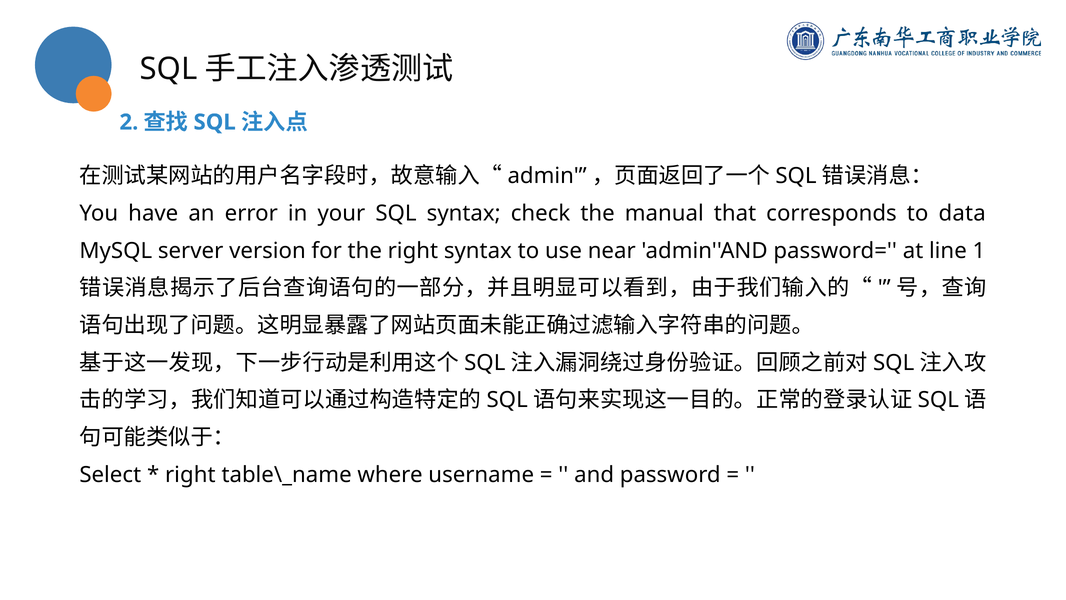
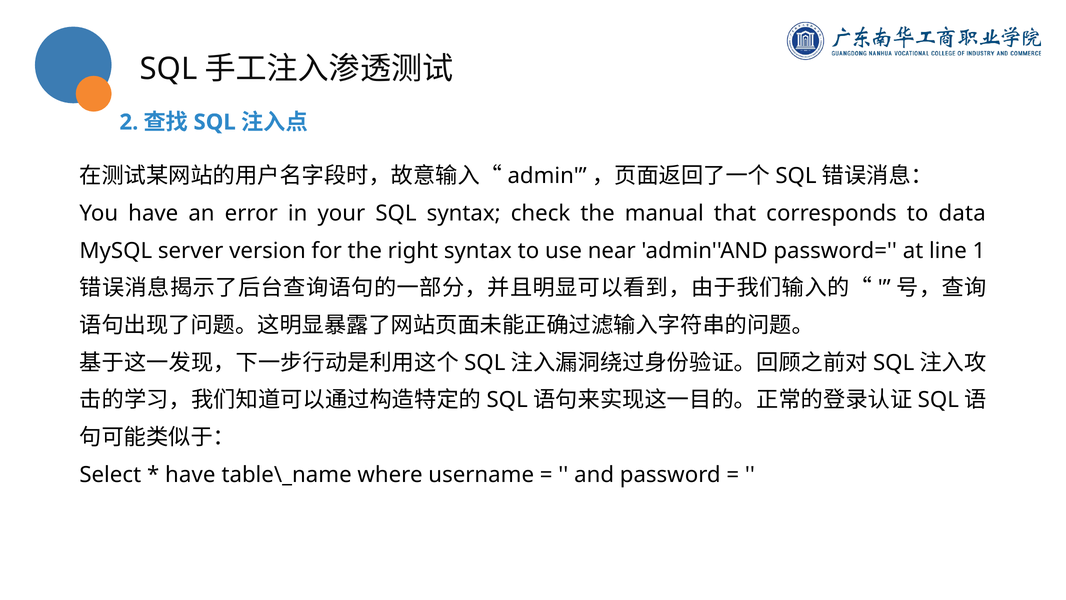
right at (190, 474): right -> have
